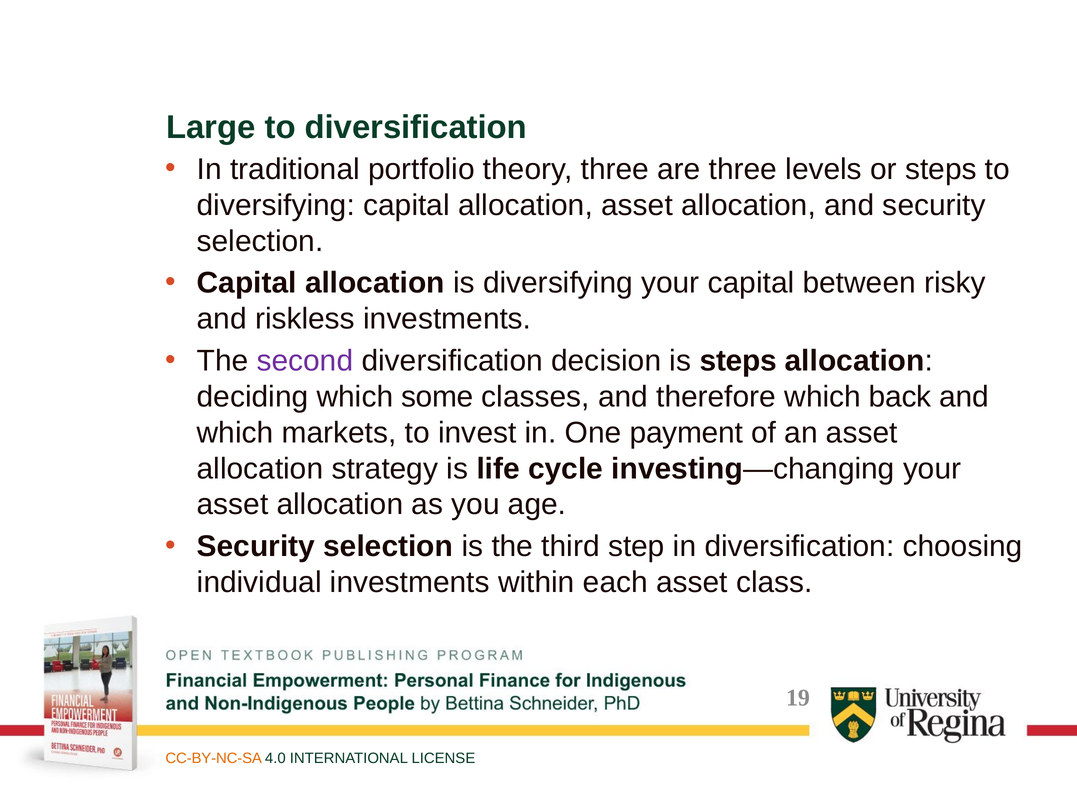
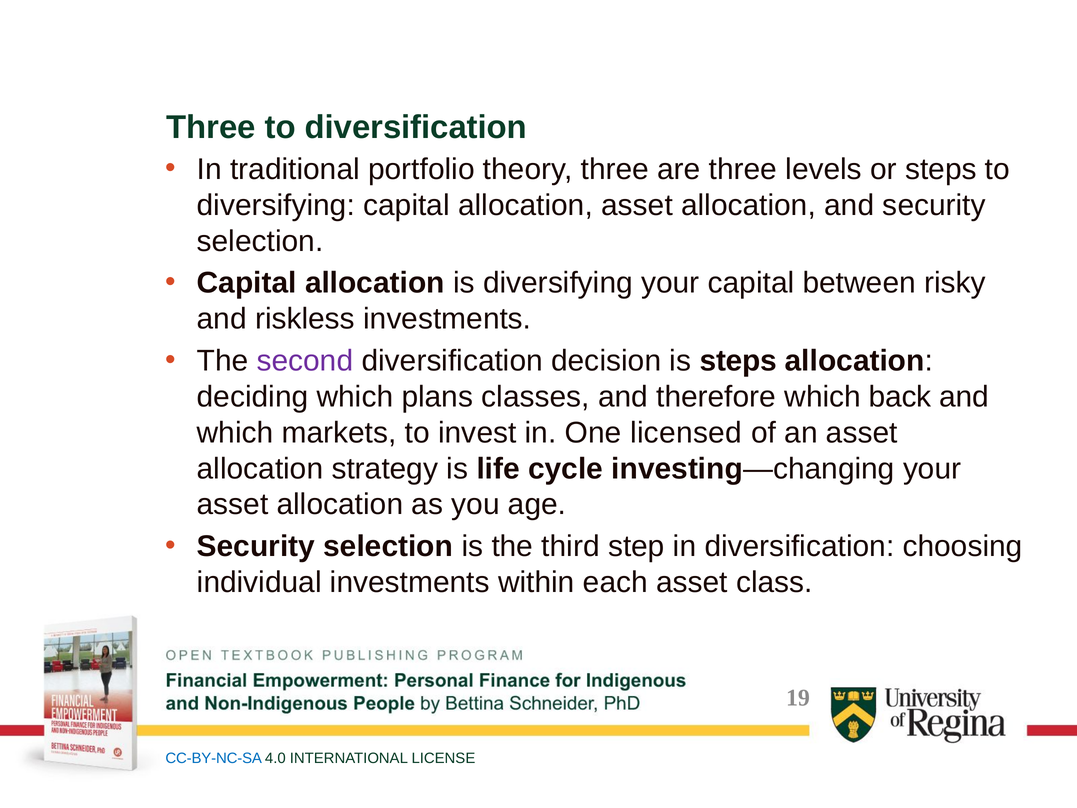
Large at (211, 127): Large -> Three
some: some -> plans
payment: payment -> licensed
CC-BY-NC-SA colour: orange -> blue
